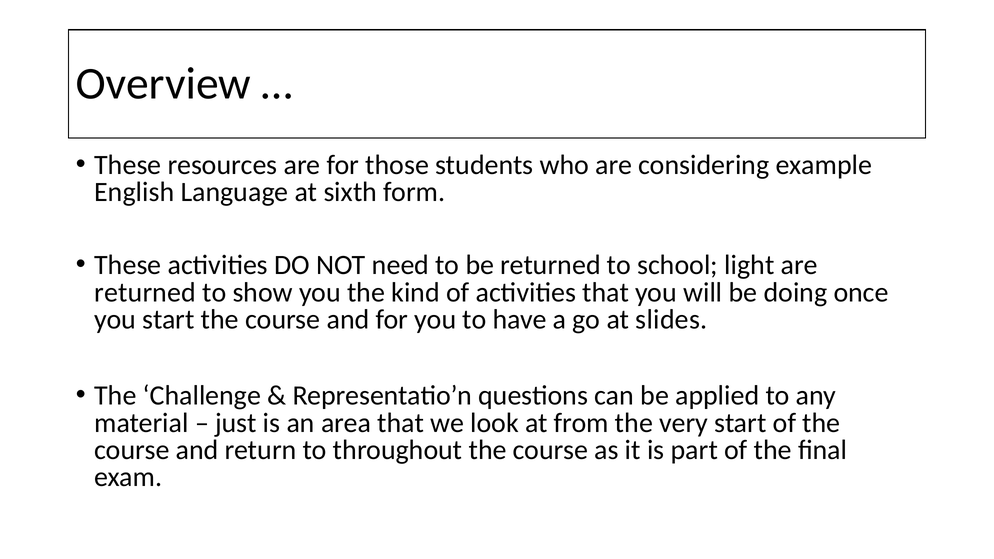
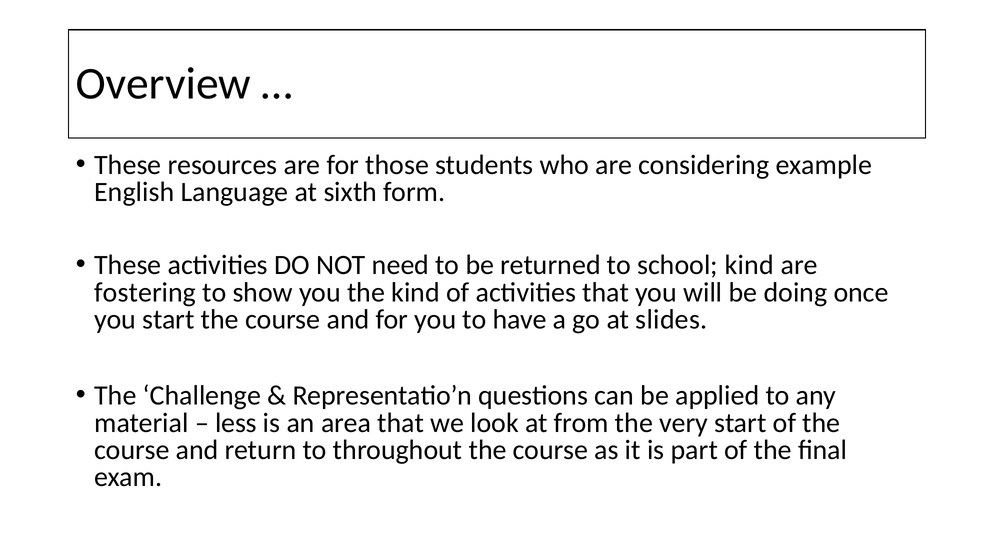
school light: light -> kind
returned at (145, 293): returned -> fostering
just: just -> less
